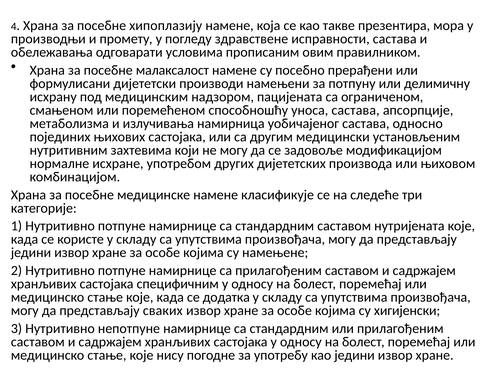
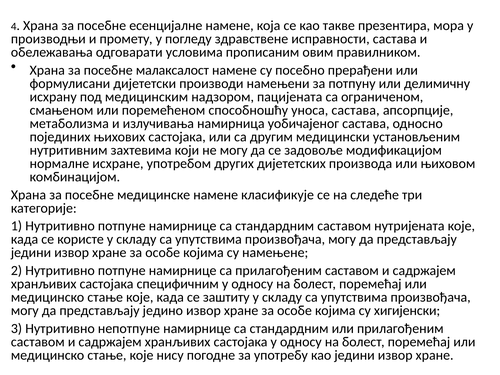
хипоплазију: хипоплазију -> есенцијалне
додатка: додатка -> заштиту
сваких: сваких -> једино
